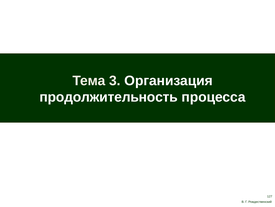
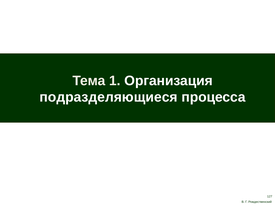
3: 3 -> 1
продолжительность: продолжительность -> подразделяющиеся
